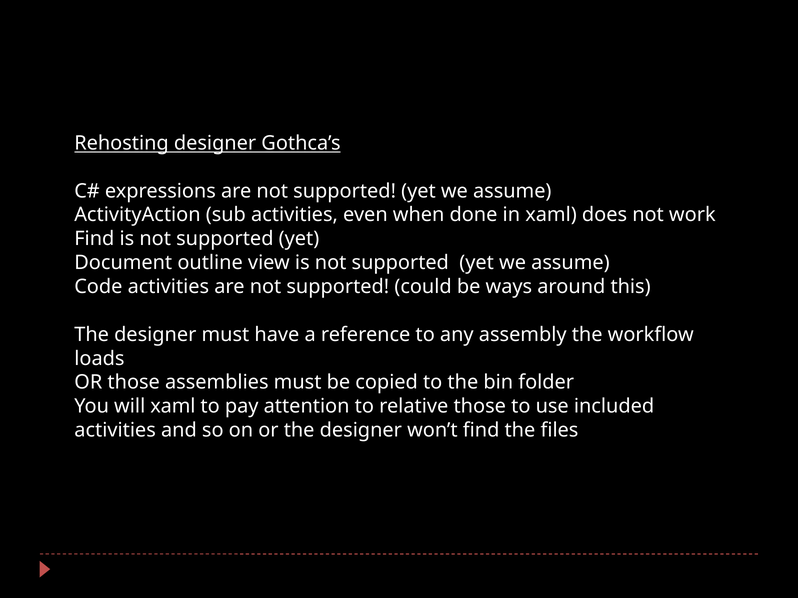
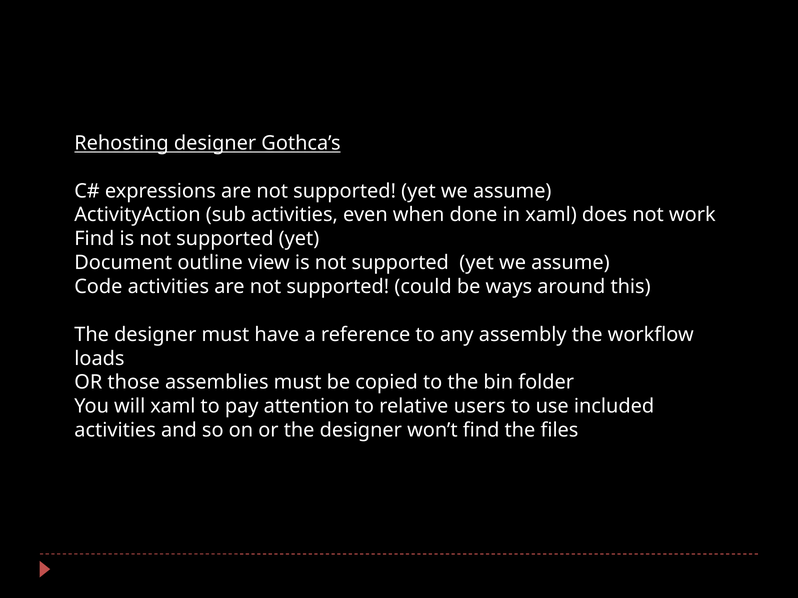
relative those: those -> users
